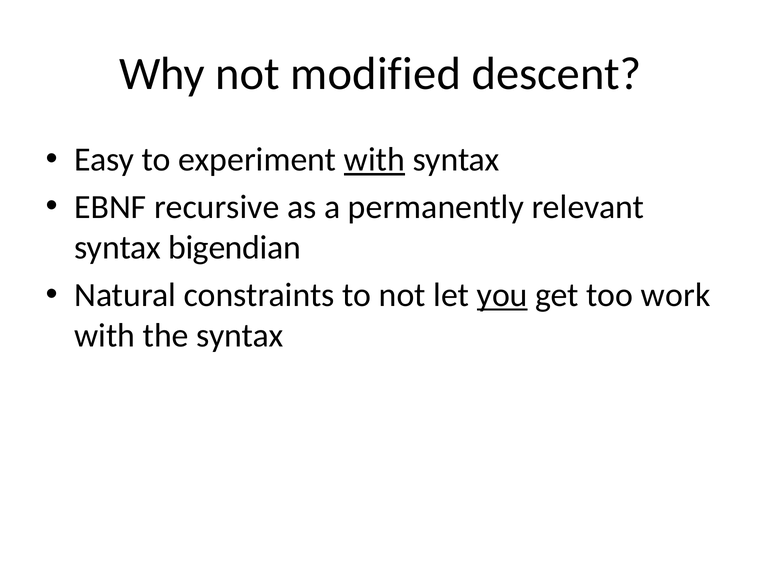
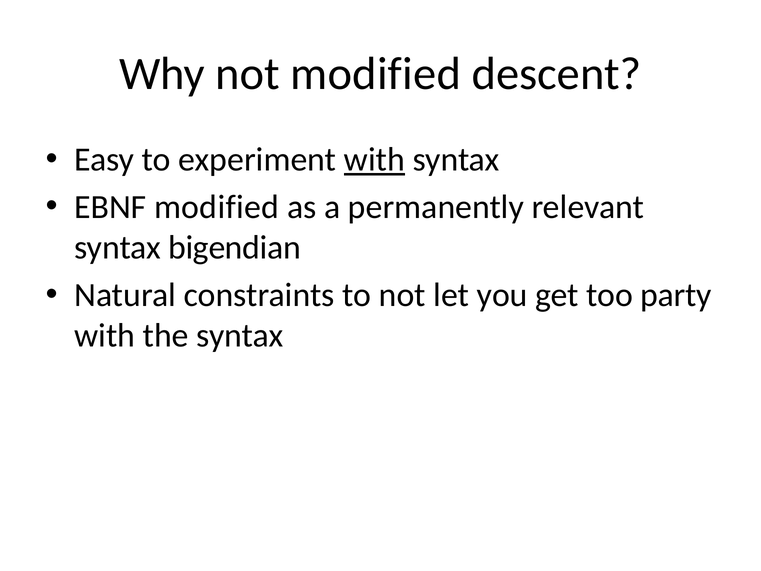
EBNF recursive: recursive -> modified
you underline: present -> none
work: work -> party
